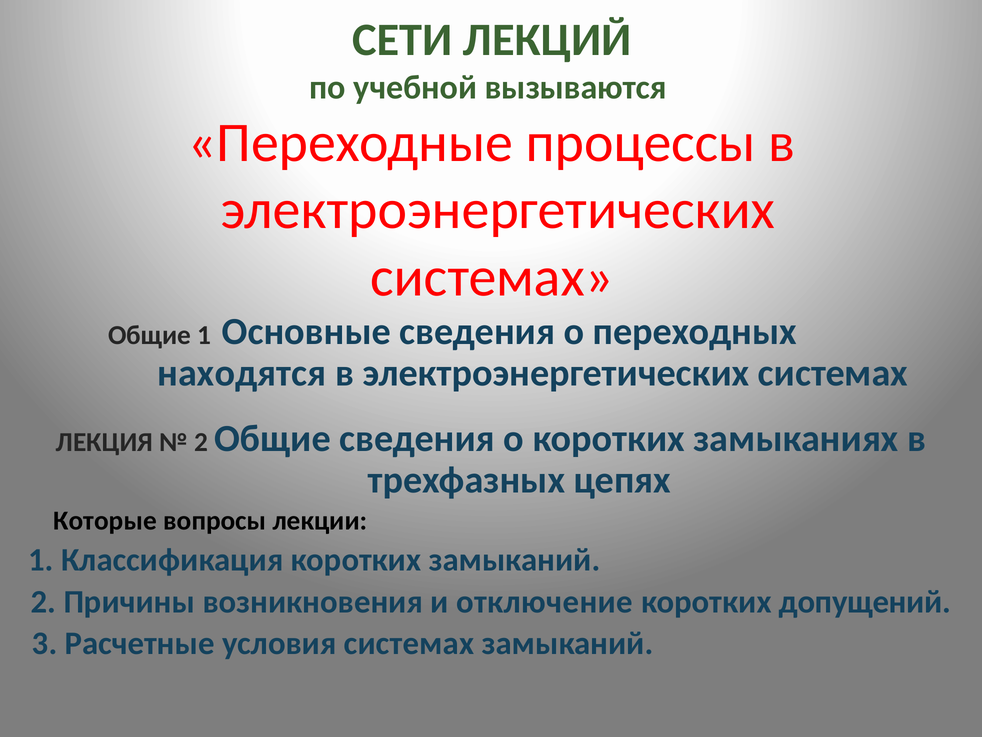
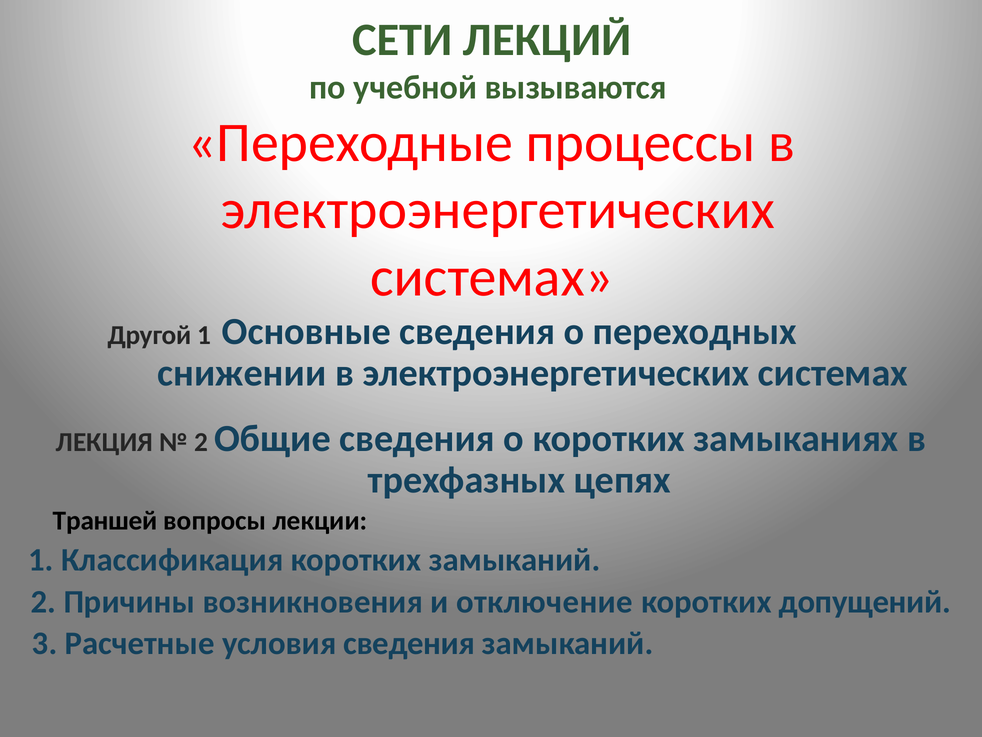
Общие at (149, 335): Общие -> Другой
находятся: находятся -> снижении
Которые: Которые -> Траншей
условия системах: системах -> сведения
